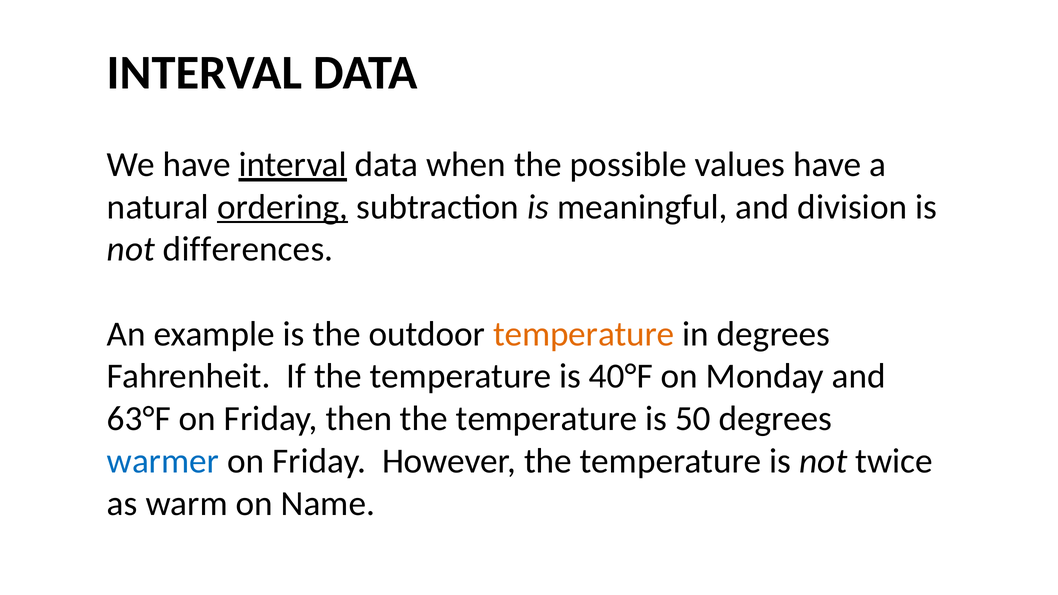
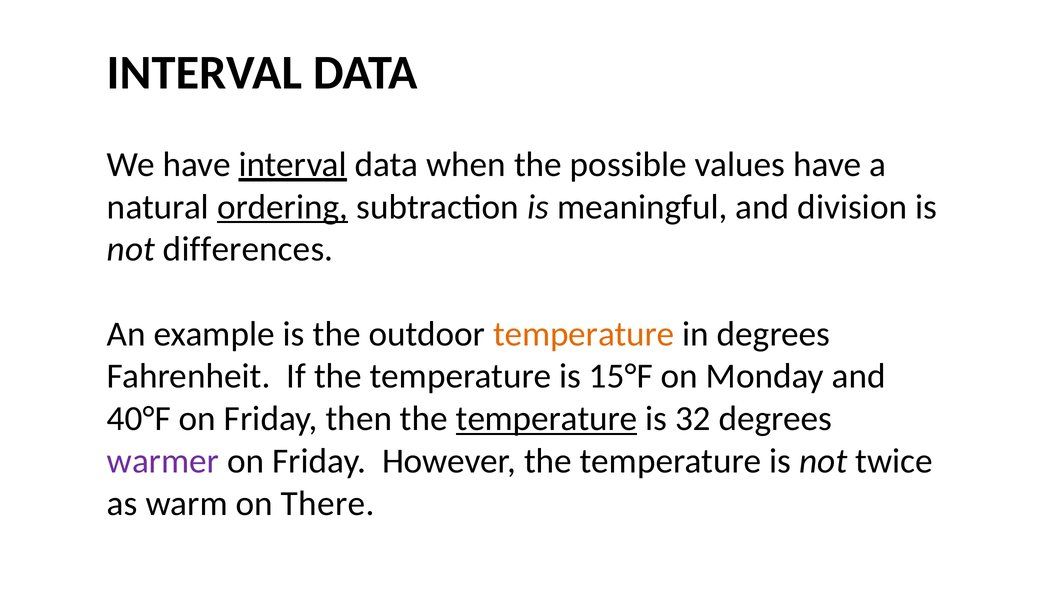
40°F: 40°F -> 15°F
63°F: 63°F -> 40°F
temperature at (547, 419) underline: none -> present
50: 50 -> 32
warmer colour: blue -> purple
Name: Name -> There
